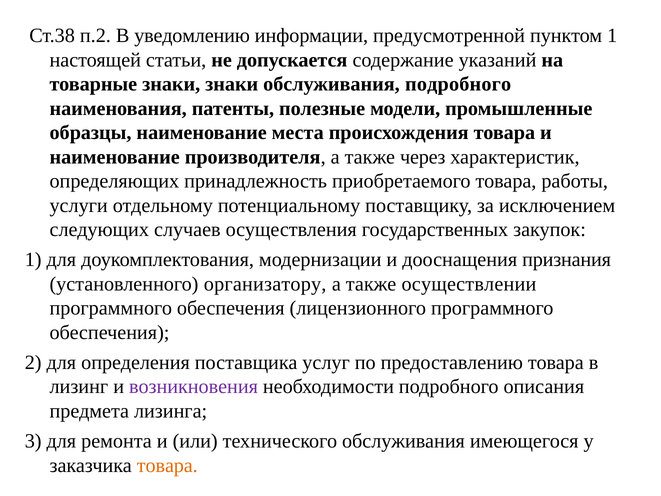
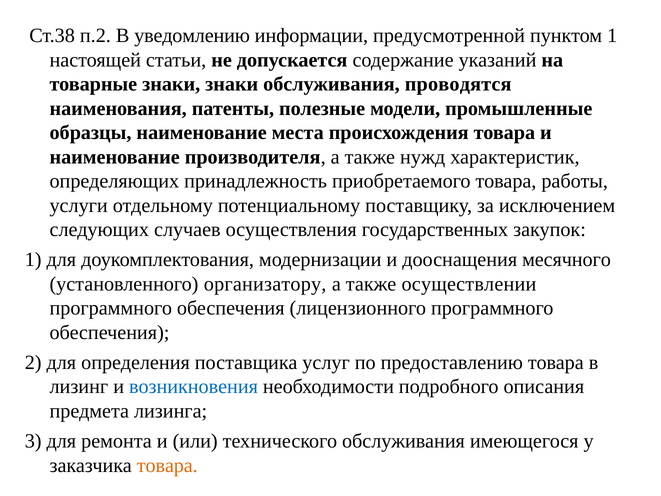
обслуживания подробного: подробного -> проводятся
через: через -> нужд
признания: признания -> месячного
возникновения colour: purple -> blue
